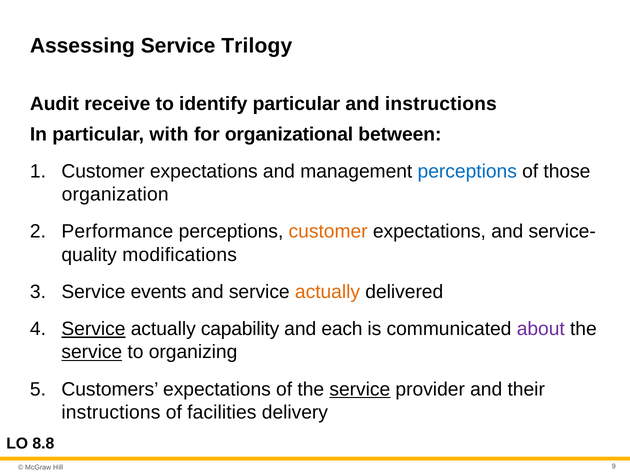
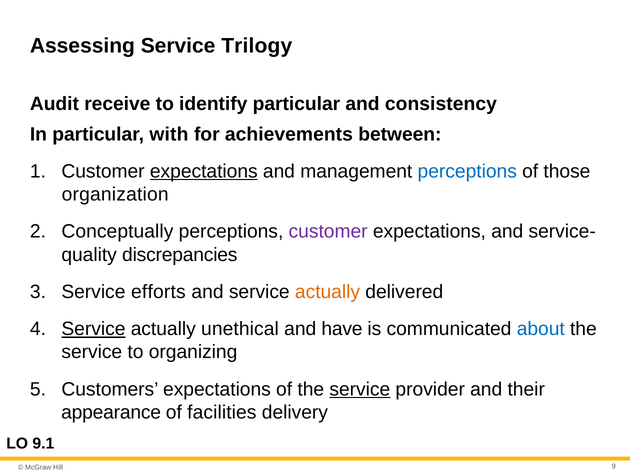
and instructions: instructions -> consistency
organizational: organizational -> achievements
expectations at (204, 171) underline: none -> present
Performance: Performance -> Conceptually
customer at (328, 231) colour: orange -> purple
modifications: modifications -> discrepancies
events: events -> efforts
capability: capability -> unethical
each: each -> have
about colour: purple -> blue
service at (92, 352) underline: present -> none
instructions at (111, 412): instructions -> appearance
8.8: 8.8 -> 9.1
